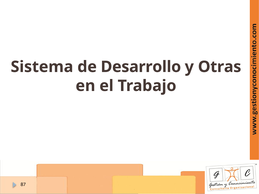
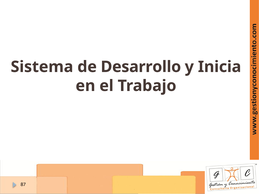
Otras: Otras -> Inicia
